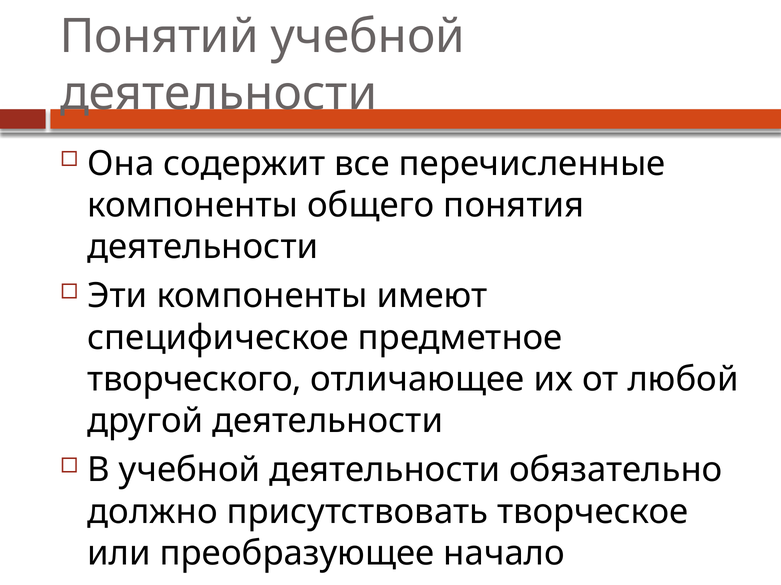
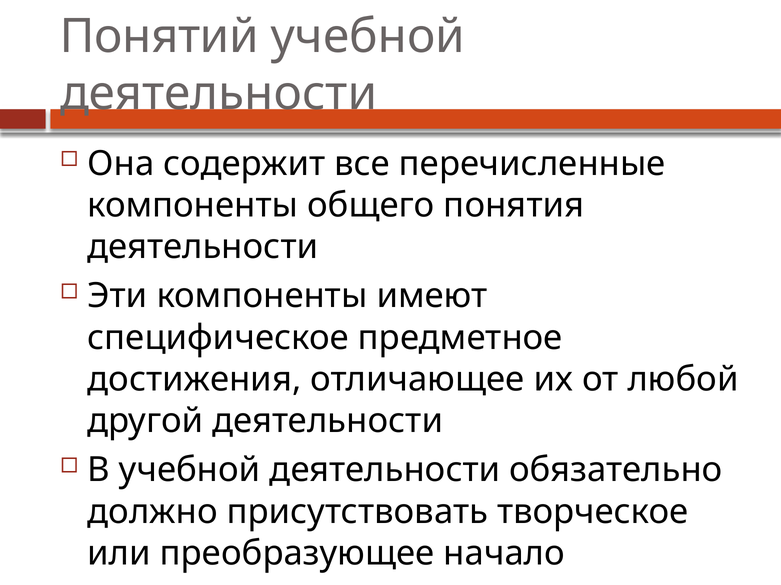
творческого: творческого -> достижения
